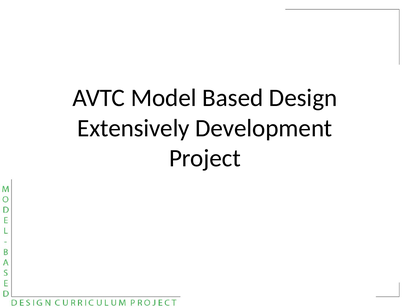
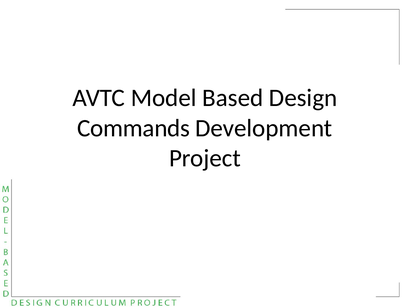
Extensively: Extensively -> Commands
